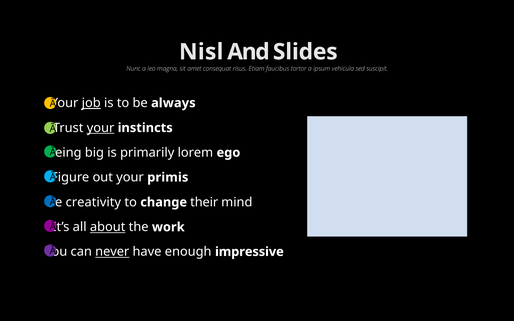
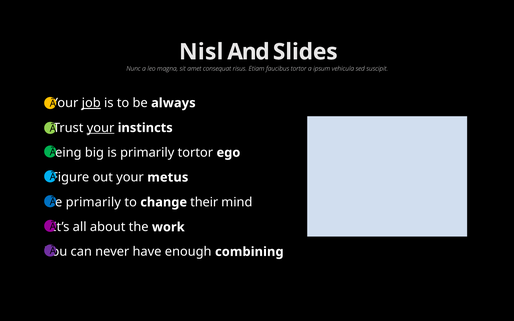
primarily lorem: lorem -> tortor
primis: primis -> metus
creativity at (93, 202): creativity -> primarily
about underline: present -> none
never underline: present -> none
impressive: impressive -> combining
